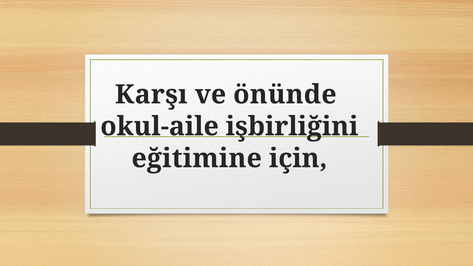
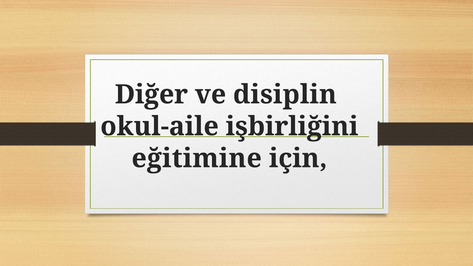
Karşı: Karşı -> Diğer
önünde: önünde -> disiplin
